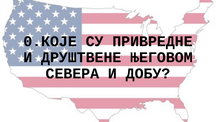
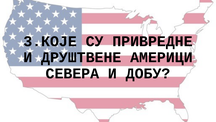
0.КОЈЕ: 0.КОЈЕ -> 3.КОЈЕ
ЊЕГОВОМ: ЊЕГОВОМ -> АМЕРИЦИ
